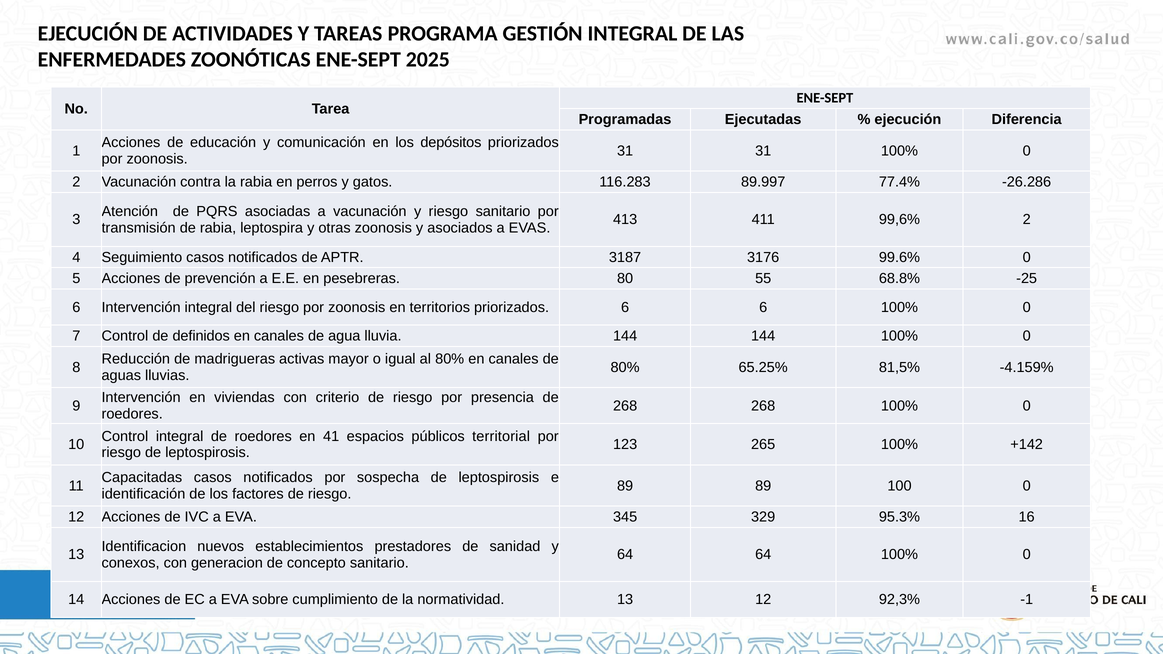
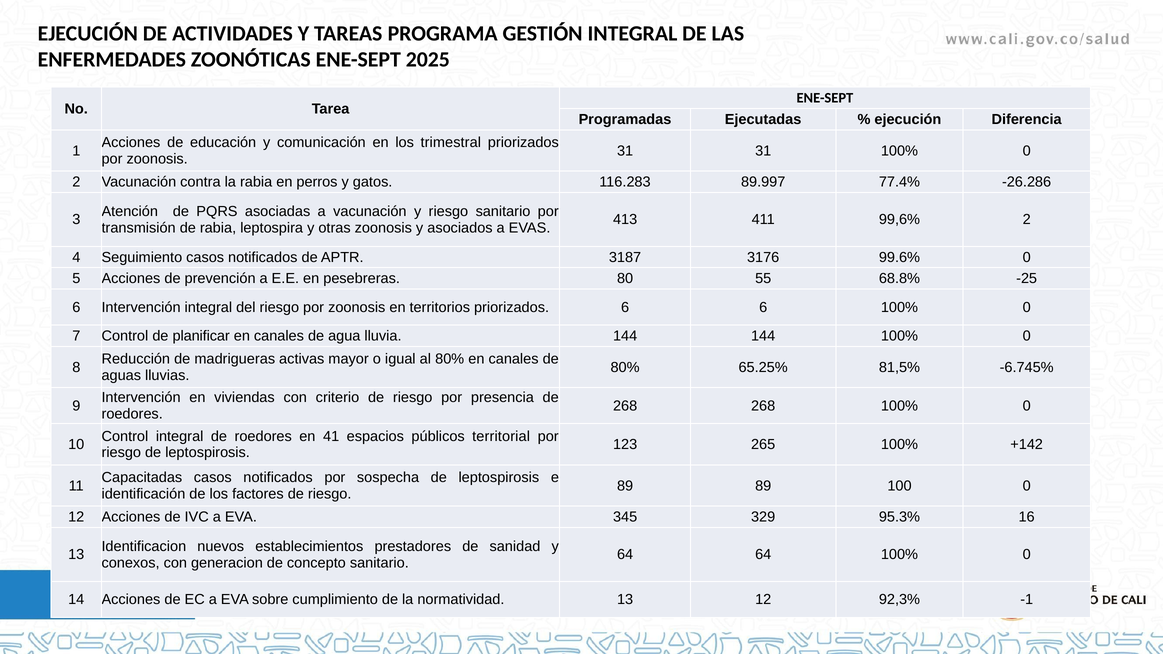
depósitos: depósitos -> trimestral
definidos: definidos -> planificar
-4.159%: -4.159% -> -6.745%
